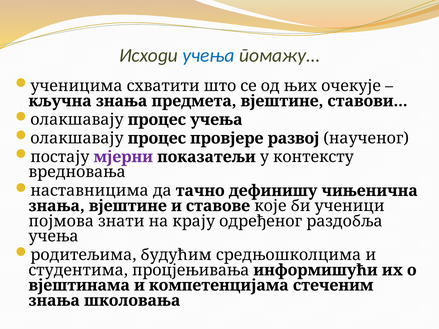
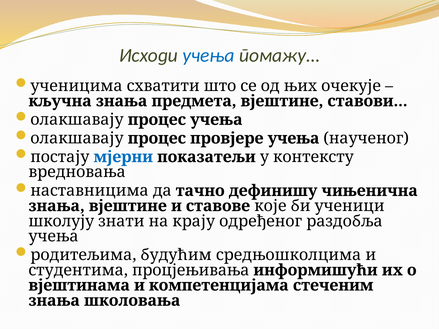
провјере развој: развој -> учења
мјерни colour: purple -> blue
појмова: појмова -> школују
